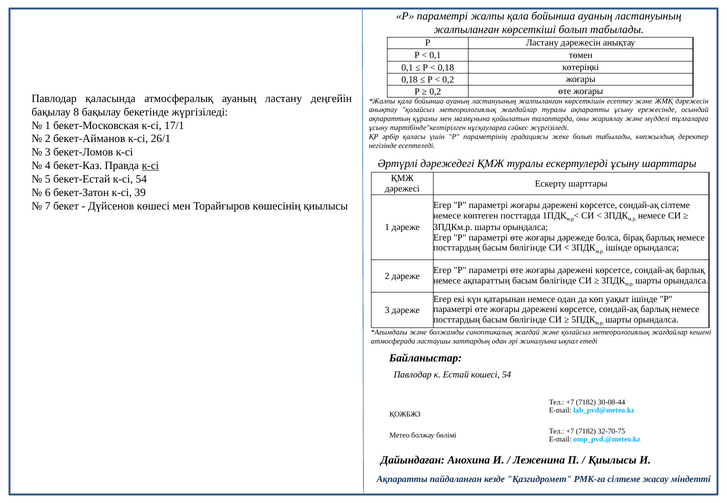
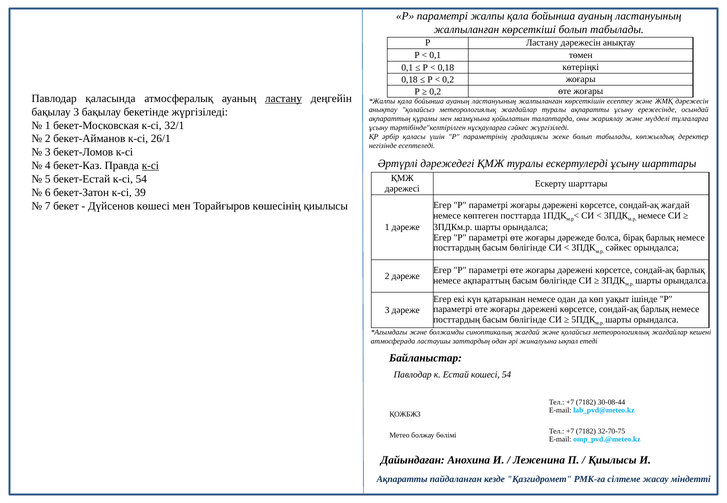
ластану at (284, 99) underline: none -> present
бақылау 8: 8 -> 3
17/1: 17/1 -> 32/1
сондай-ақ сілтеме: сілтеме -> жағдай
ішінде at (619, 248): ішінде -> сәйкес
